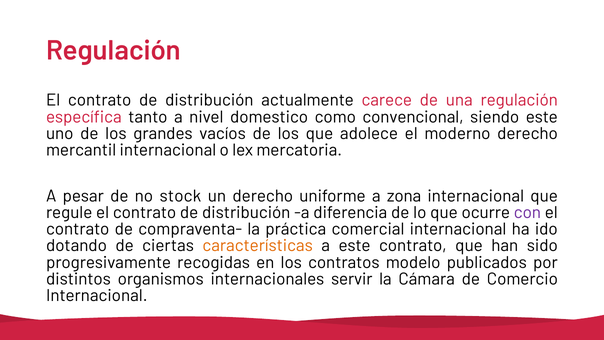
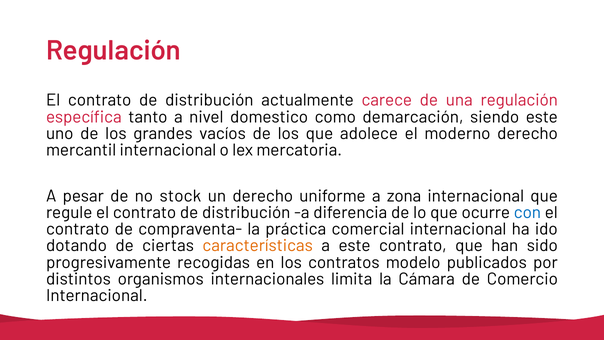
convencional: convencional -> demarcación
con colour: purple -> blue
servir: servir -> limita
